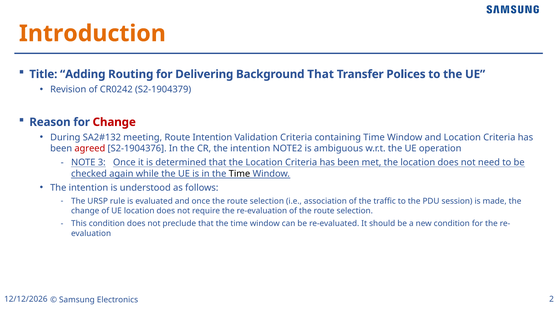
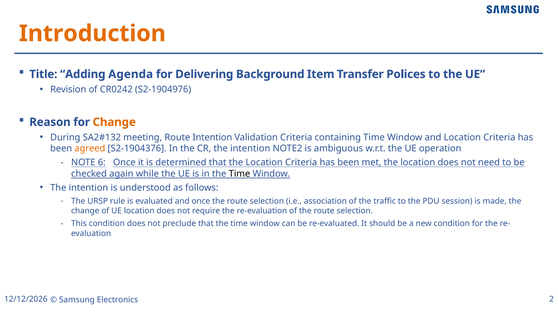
Routing: Routing -> Agenda
Background That: That -> Item
S2-1904379: S2-1904379 -> S2-1904976
Change at (114, 122) colour: red -> orange
agreed colour: red -> orange
3: 3 -> 6
